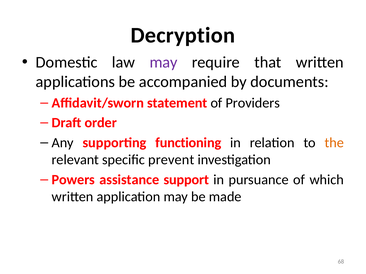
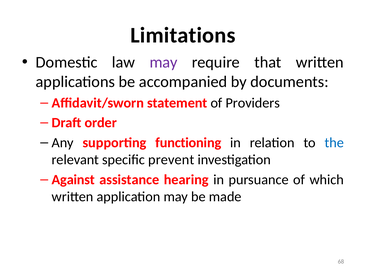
Decryption: Decryption -> Limitations
the colour: orange -> blue
Powers: Powers -> Against
support: support -> hearing
